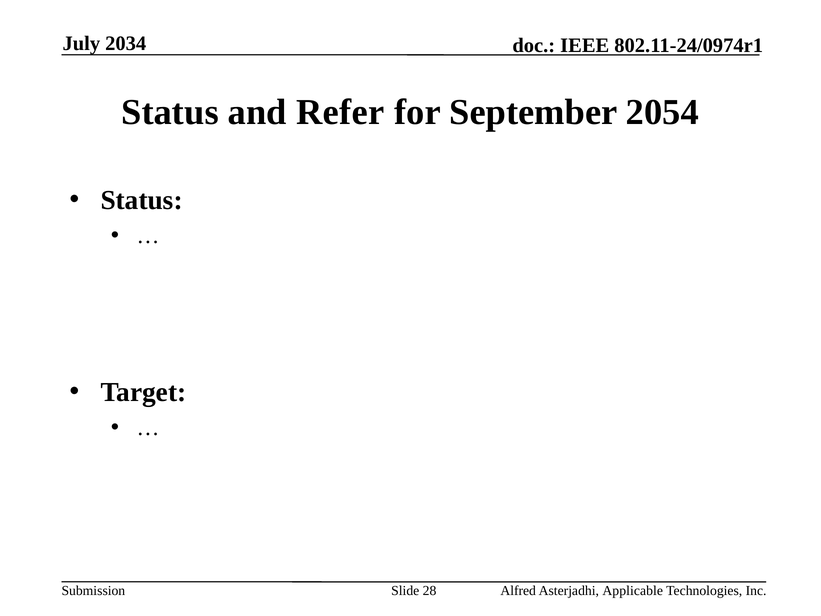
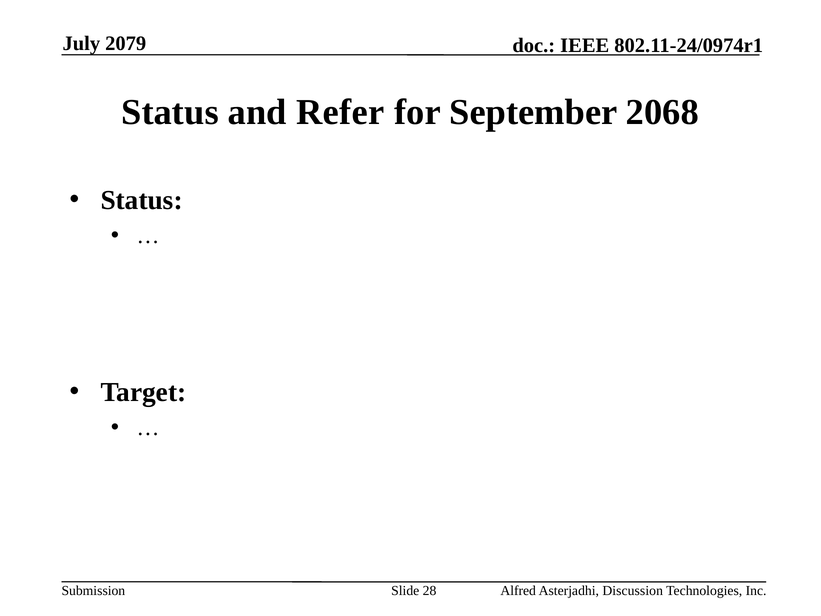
2034: 2034 -> 2079
2054: 2054 -> 2068
Applicable: Applicable -> Discussion
